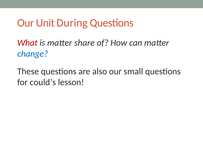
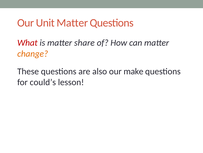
Unit During: During -> Matter
change colour: blue -> orange
small: small -> make
